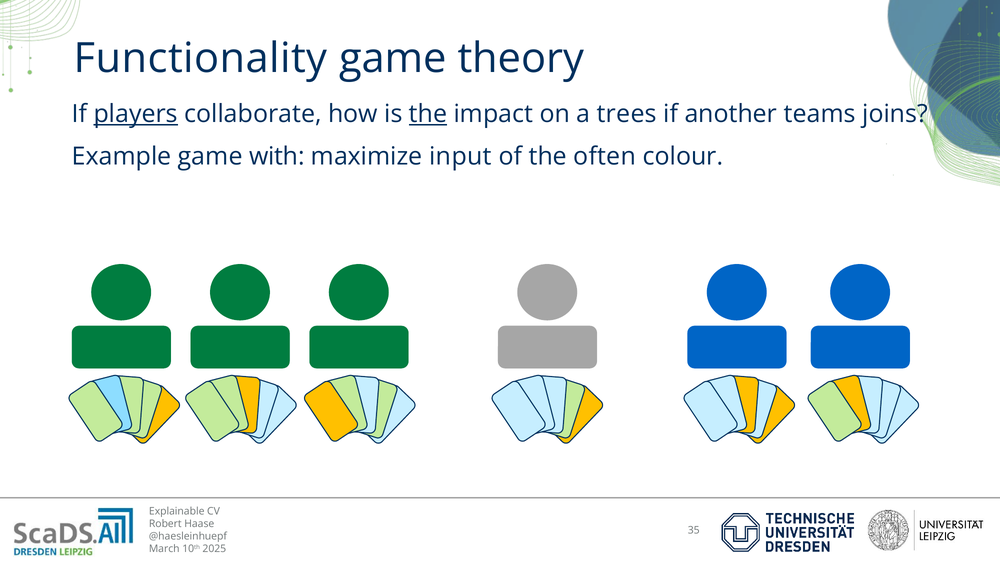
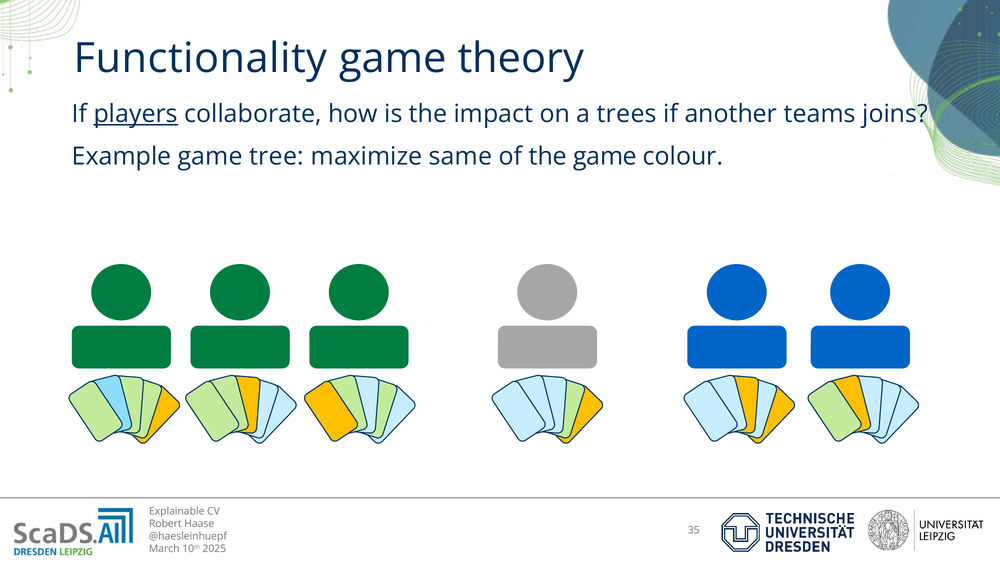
the at (428, 114) underline: present -> none
with: with -> tree
input: input -> same
the often: often -> game
